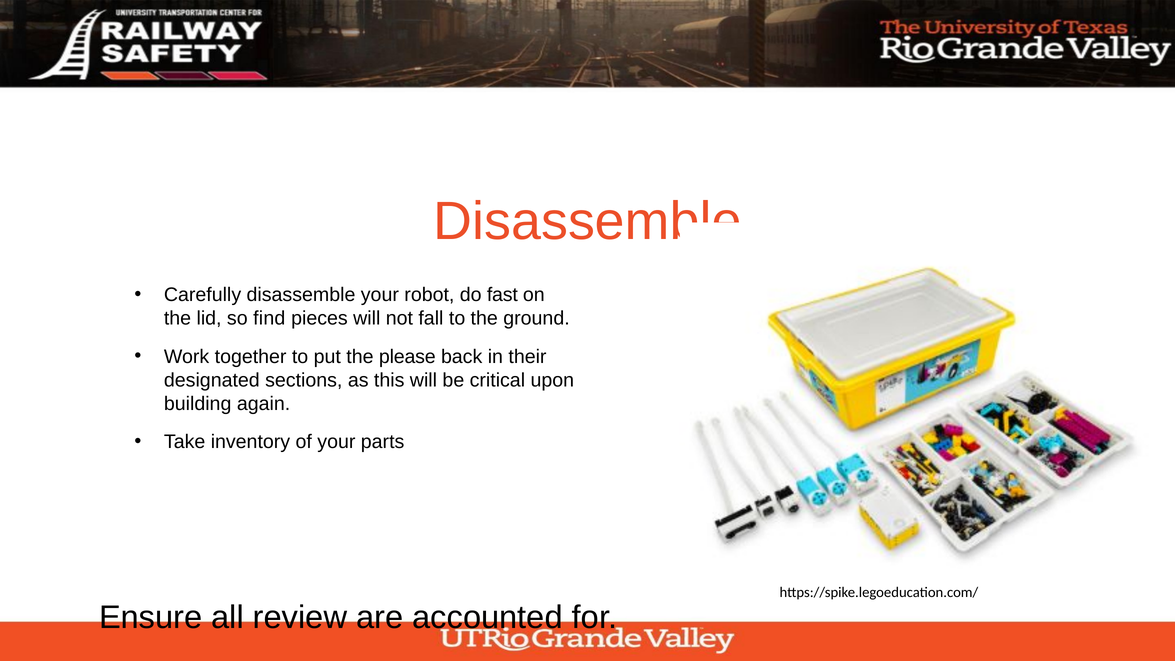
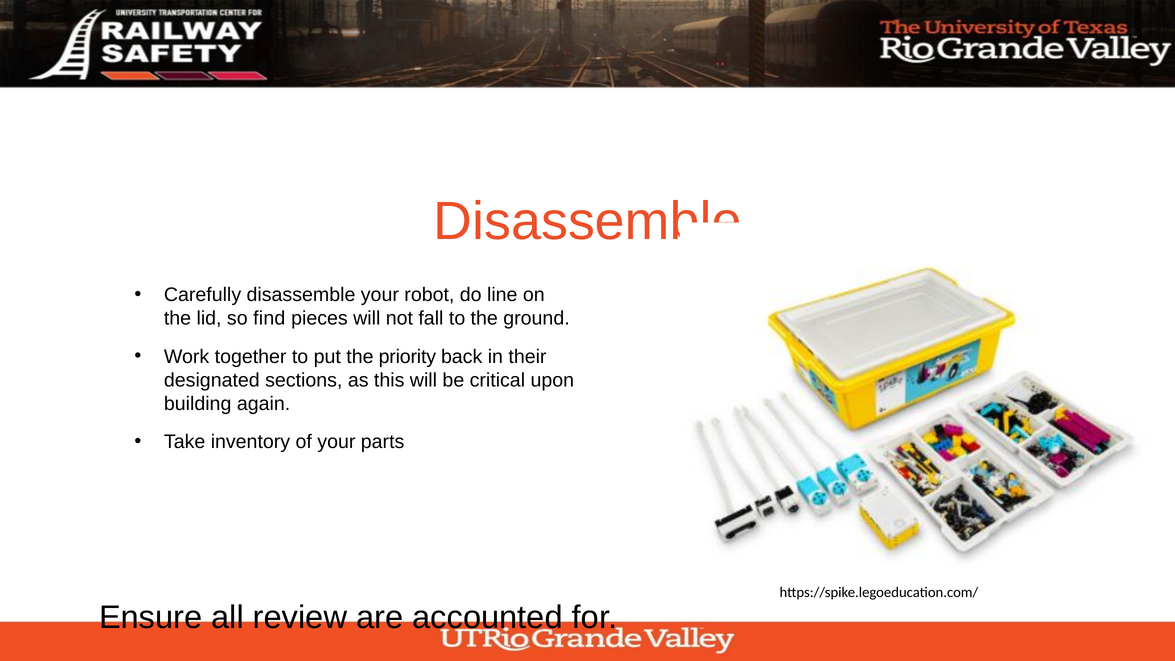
fast: fast -> line
please: please -> priority
